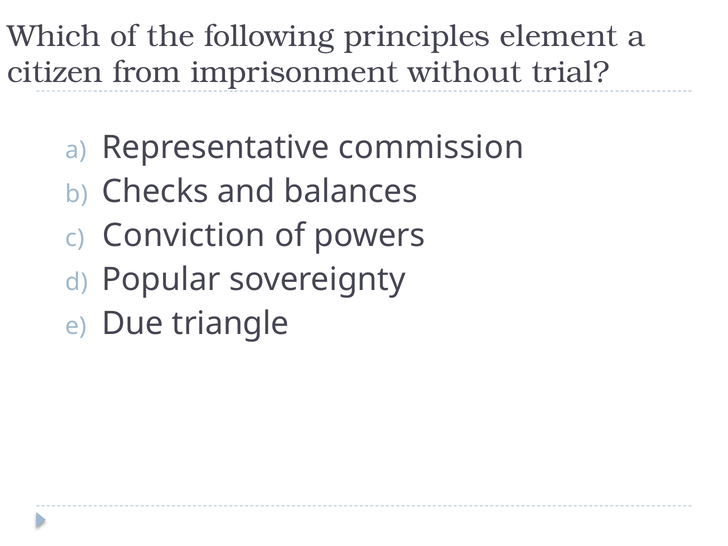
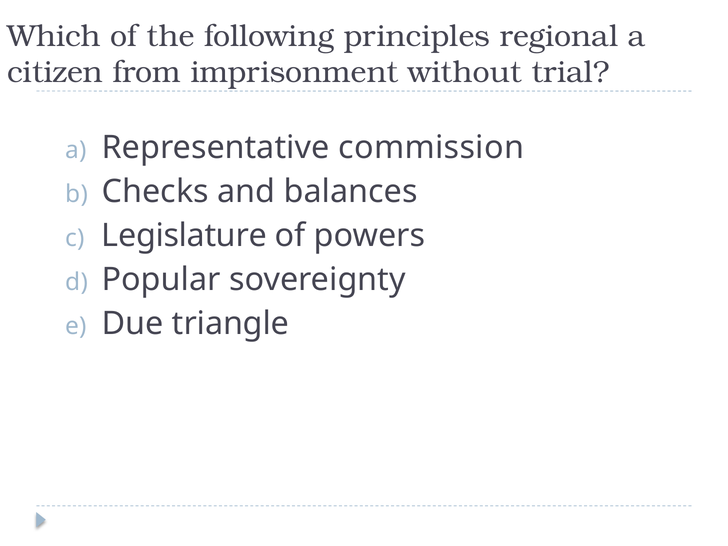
element: element -> regional
Conviction: Conviction -> Legislature
